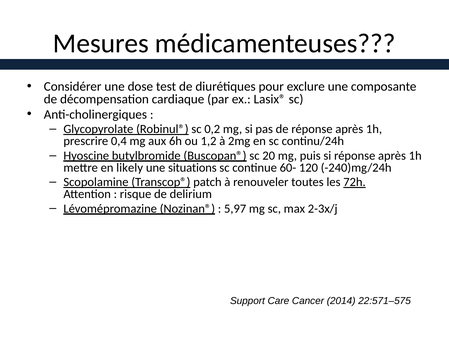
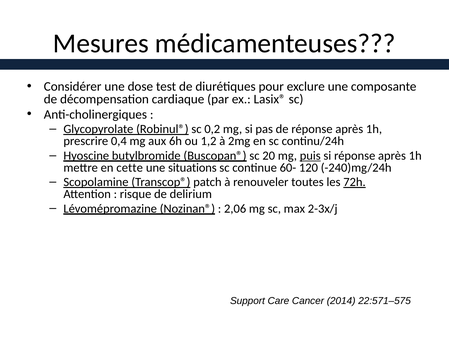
puis underline: none -> present
likely: likely -> cette
5,97: 5,97 -> 2,06
